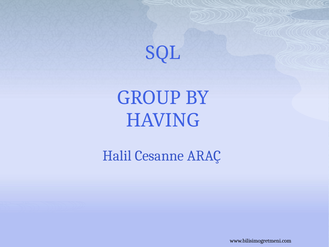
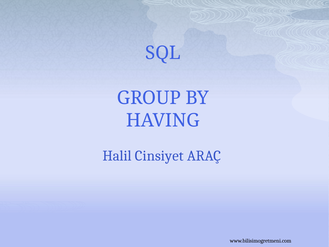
Cesanne: Cesanne -> Cinsiyet
